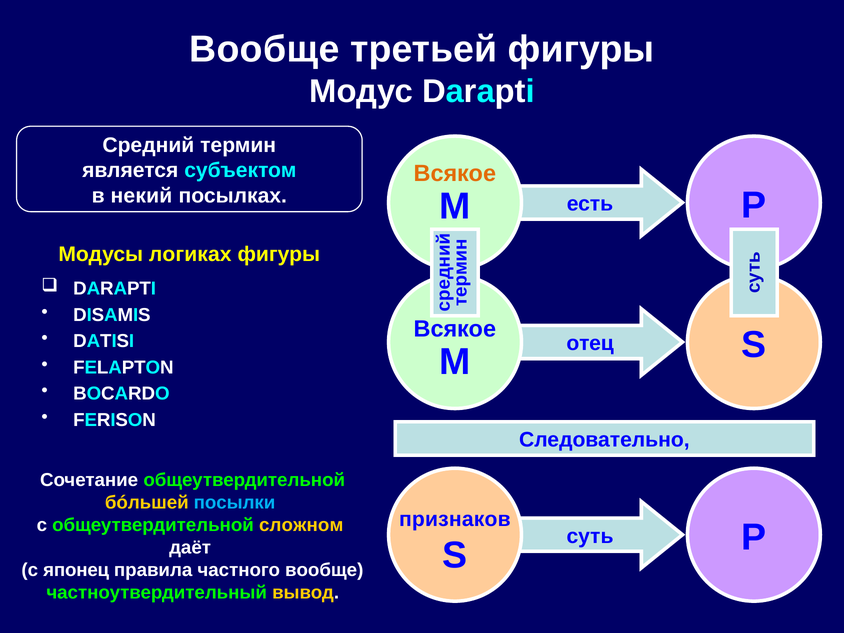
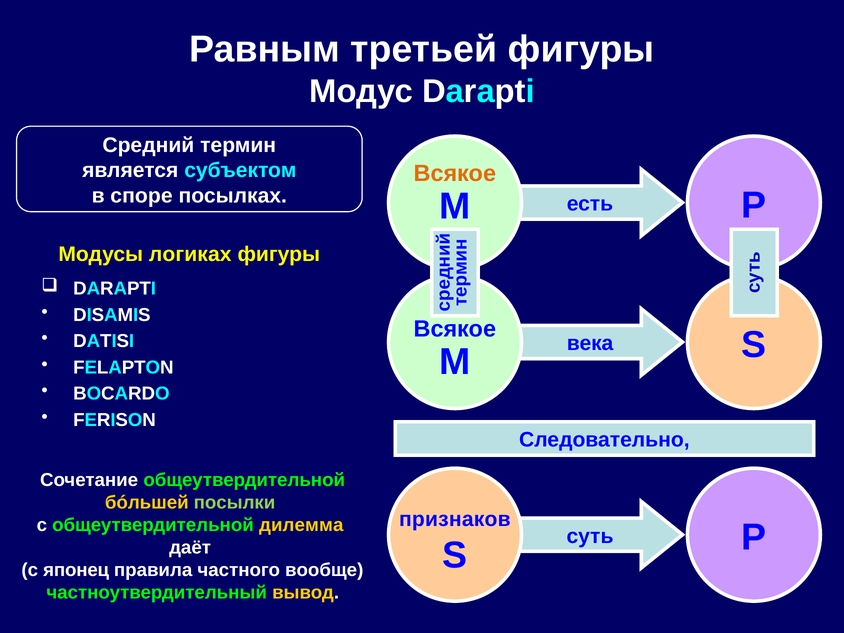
Вообще at (264, 49): Вообще -> Равным
некий: некий -> споре
отец: отец -> века
посылки colour: light blue -> light green
сложном: сложном -> дилемма
